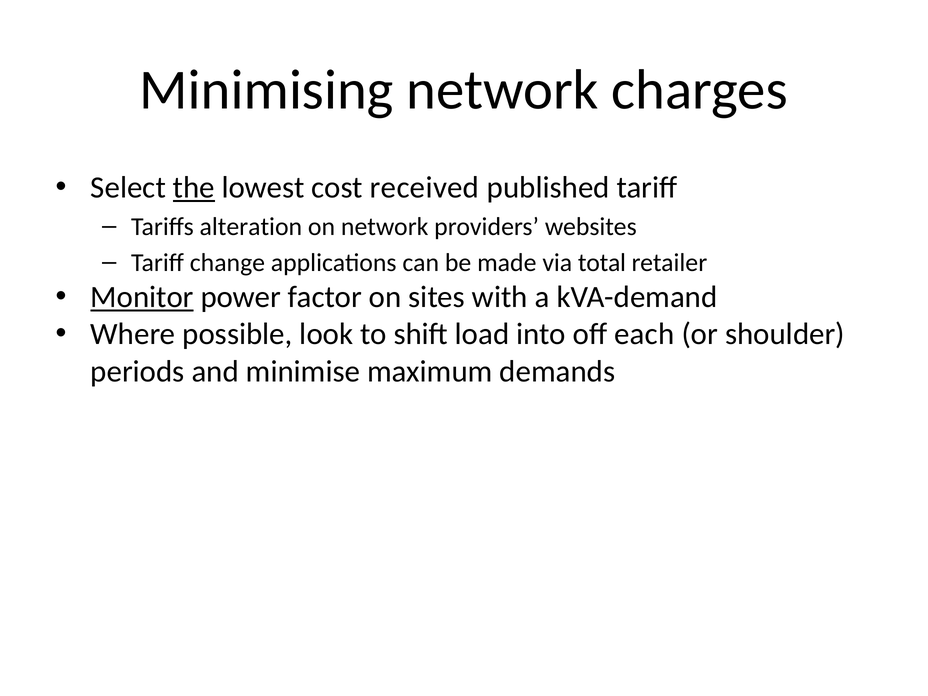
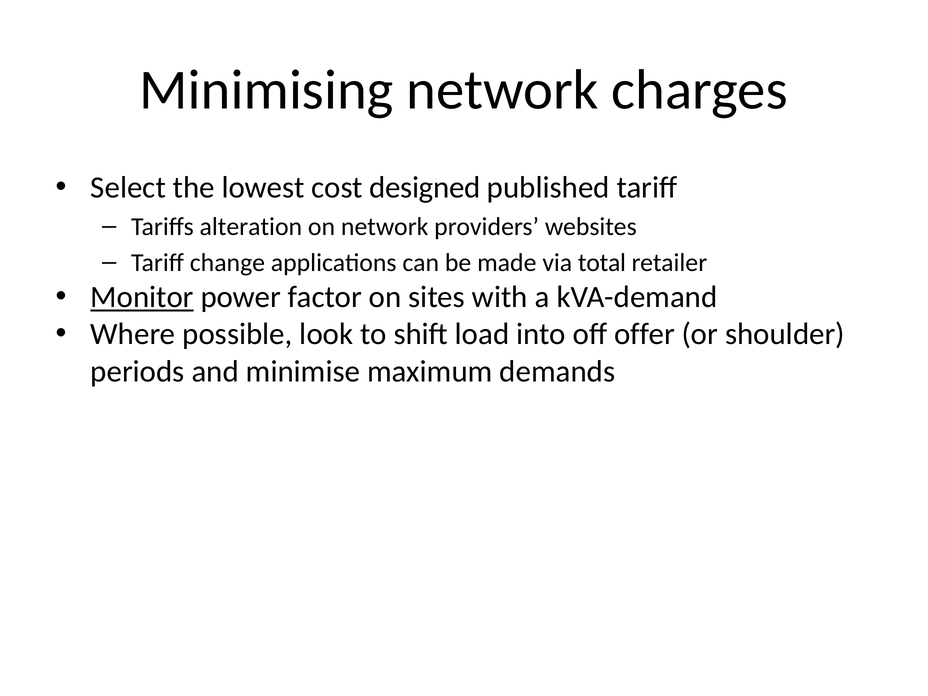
the underline: present -> none
received: received -> designed
each: each -> offer
